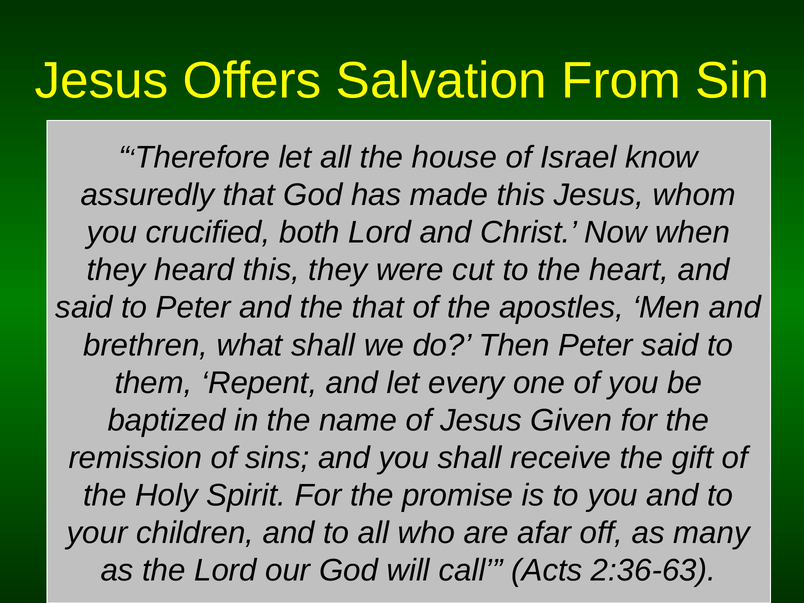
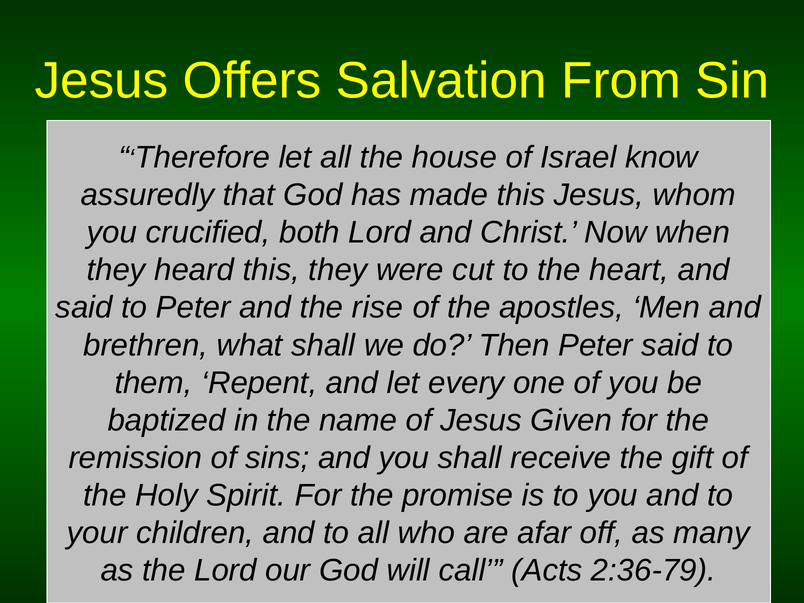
the that: that -> rise
2:36-63: 2:36-63 -> 2:36-79
